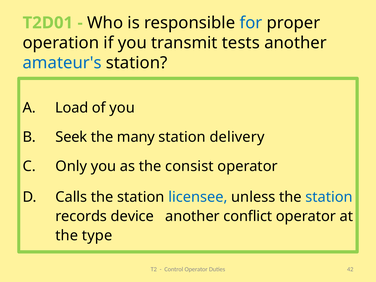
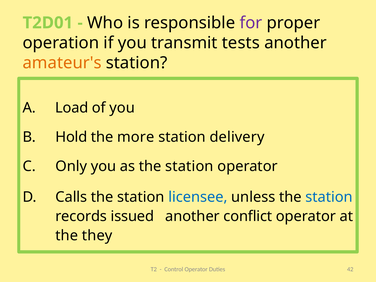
for colour: blue -> purple
amateur's colour: blue -> orange
Seek: Seek -> Hold
many: many -> more
as the consist: consist -> station
device: device -> issued
type: type -> they
